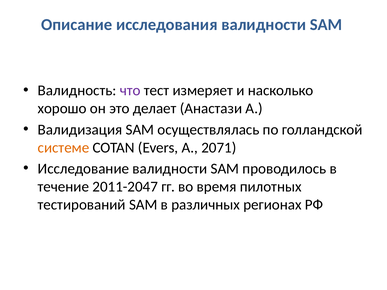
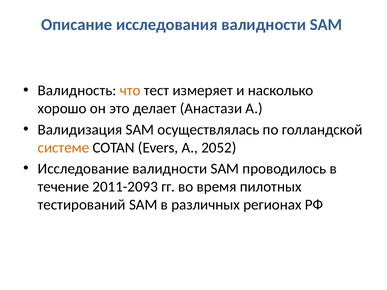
что colour: purple -> orange
2071: 2071 -> 2052
2011-2047: 2011-2047 -> 2011-2093
